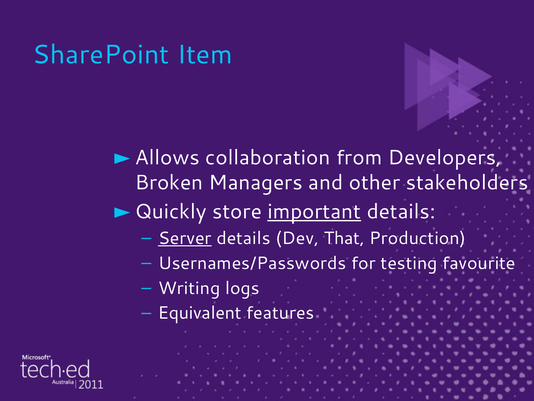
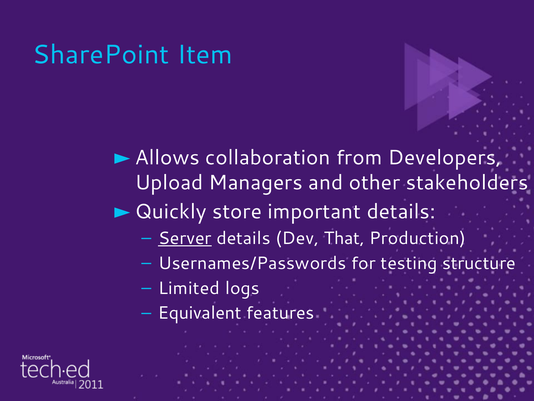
Broken: Broken -> Upload
important underline: present -> none
favourite: favourite -> structure
Writing: Writing -> Limited
